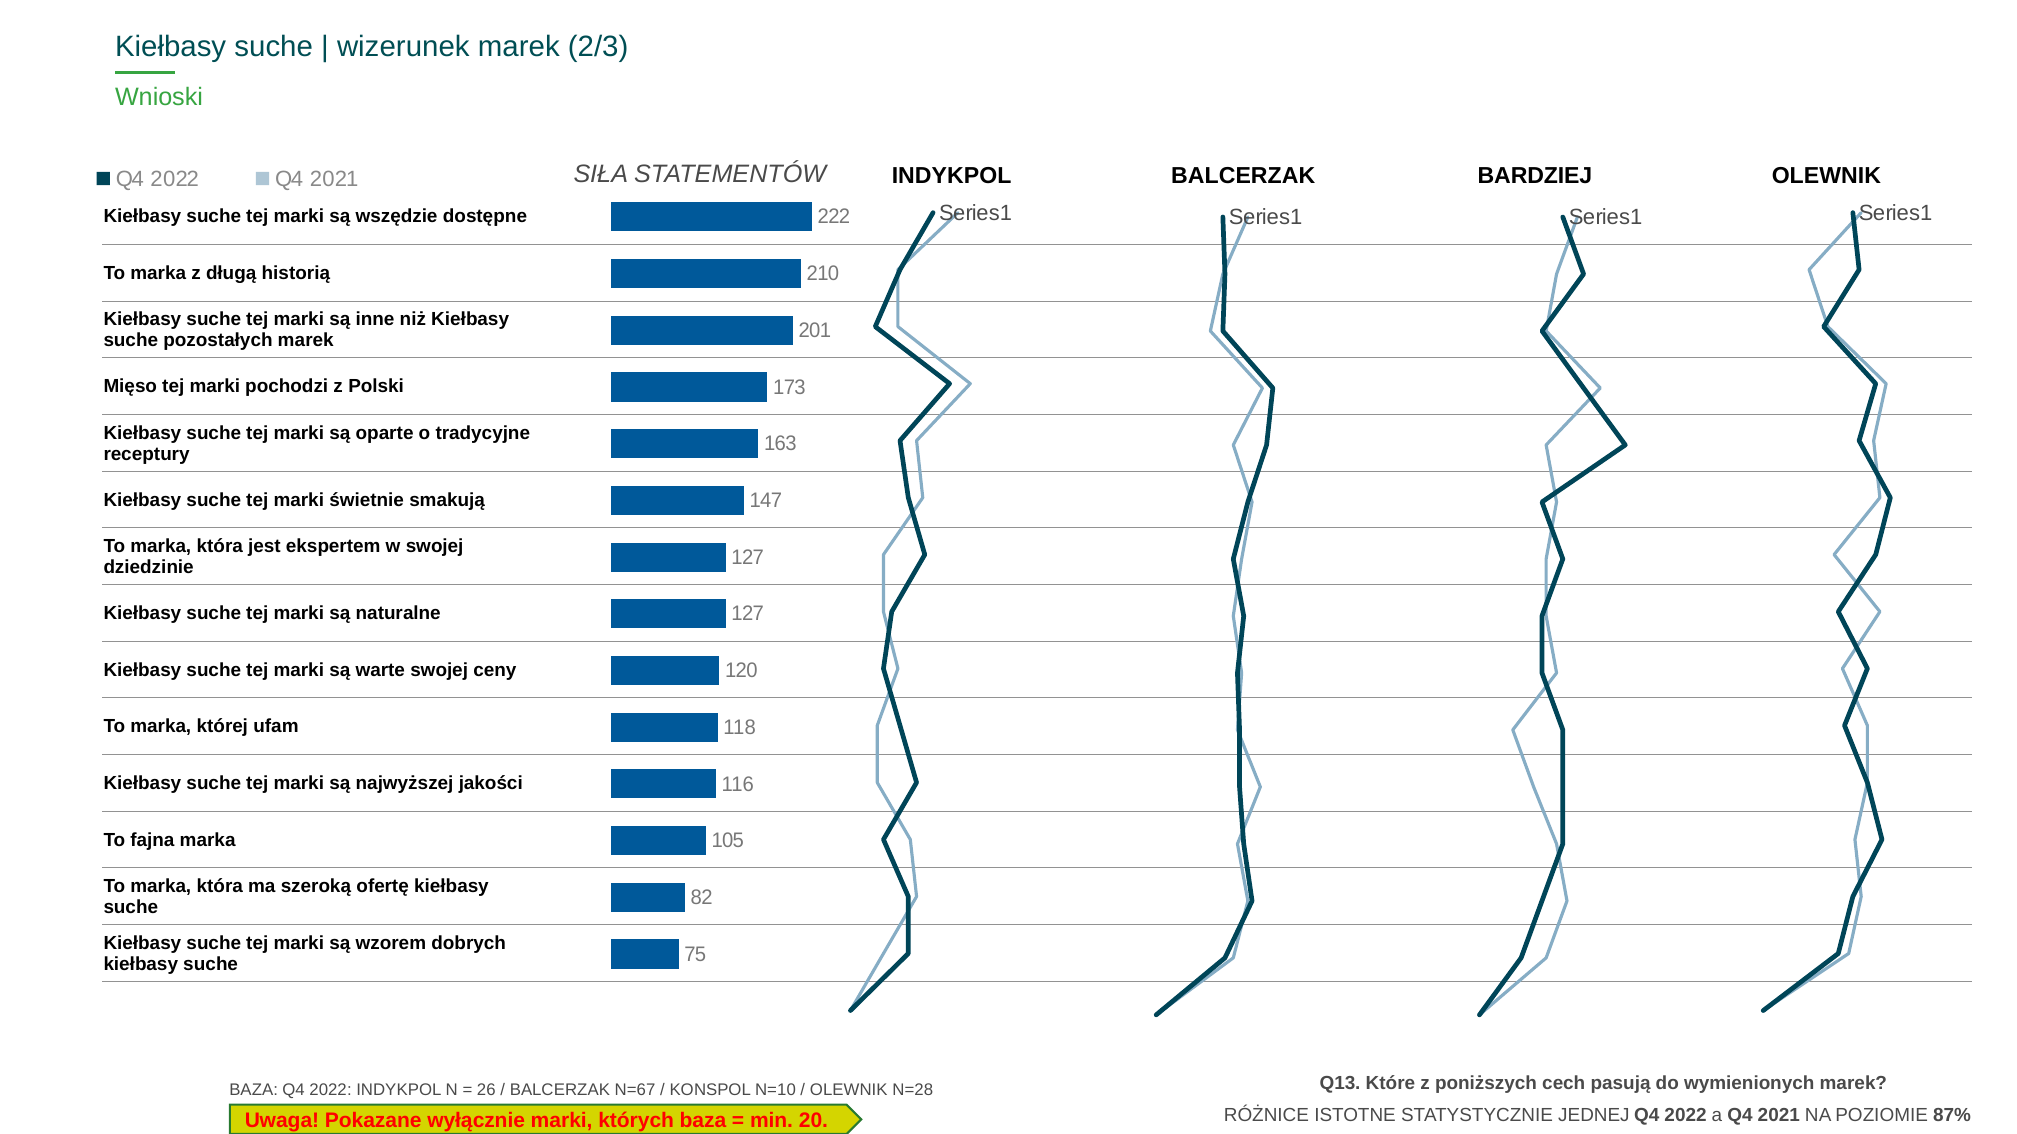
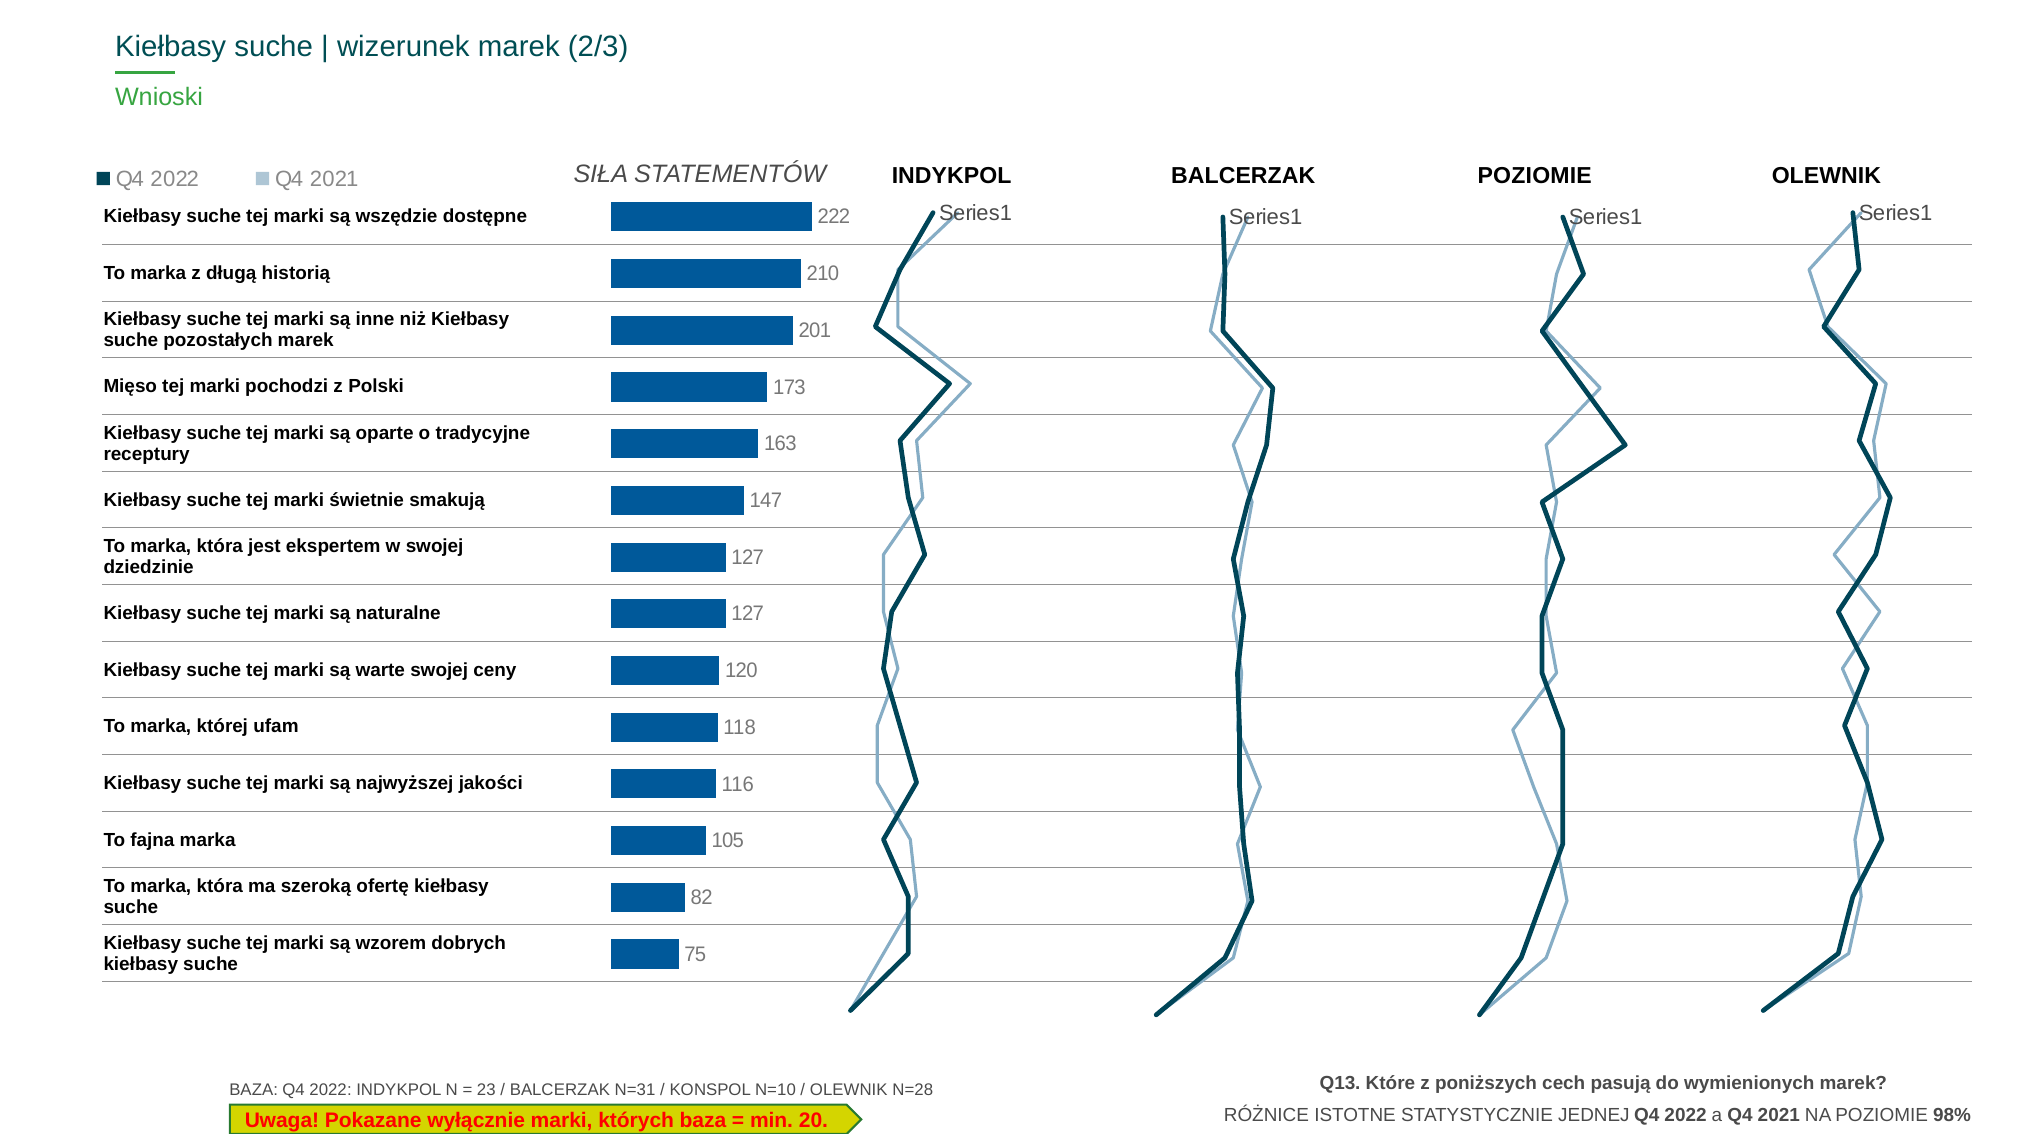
BALCERZAK BARDZIEJ: BARDZIEJ -> POZIOMIE
26: 26 -> 23
N=67: N=67 -> N=31
87%: 87% -> 98%
